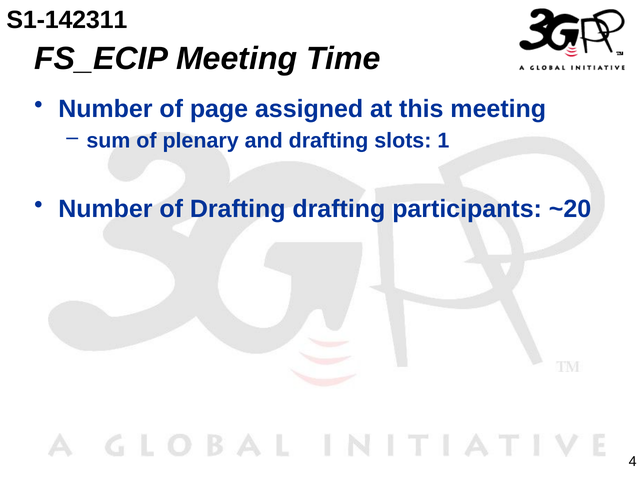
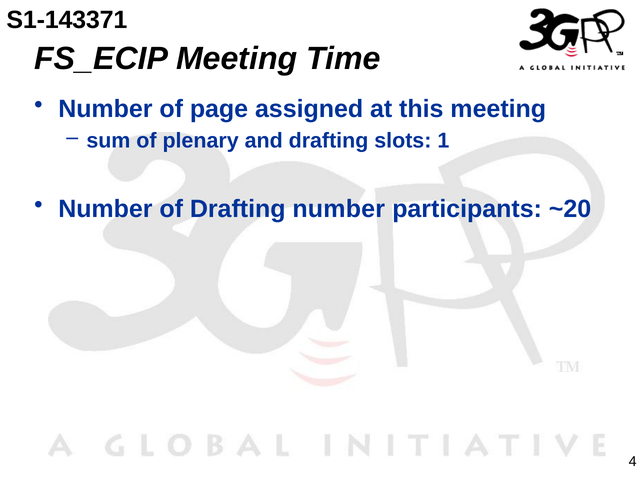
S1-142311: S1-142311 -> S1-143371
Drafting drafting: drafting -> number
